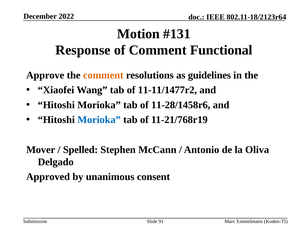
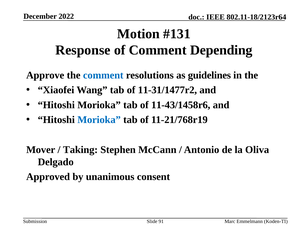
Functional: Functional -> Depending
comment at (103, 75) colour: orange -> blue
11-11/1477r2: 11-11/1477r2 -> 11-31/1477r2
11-28/1458r6: 11-28/1458r6 -> 11-43/1458r6
Spelled: Spelled -> Taking
